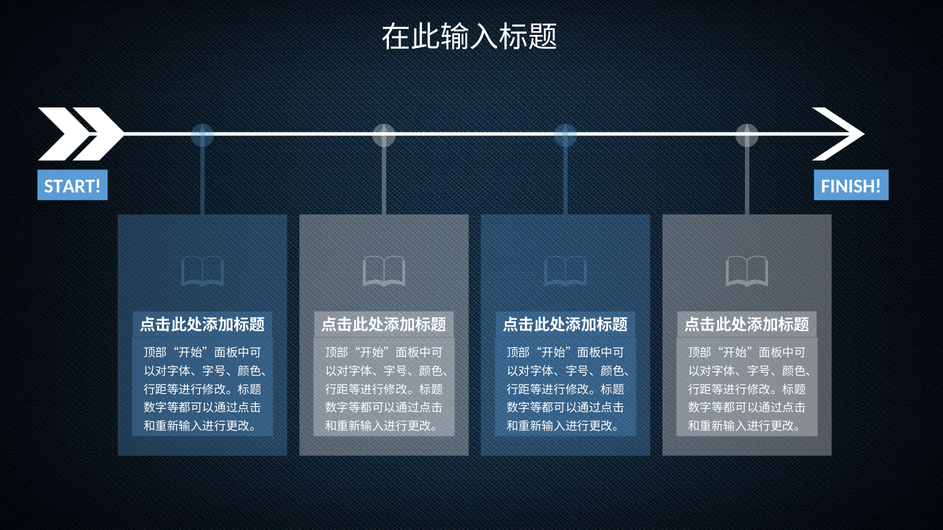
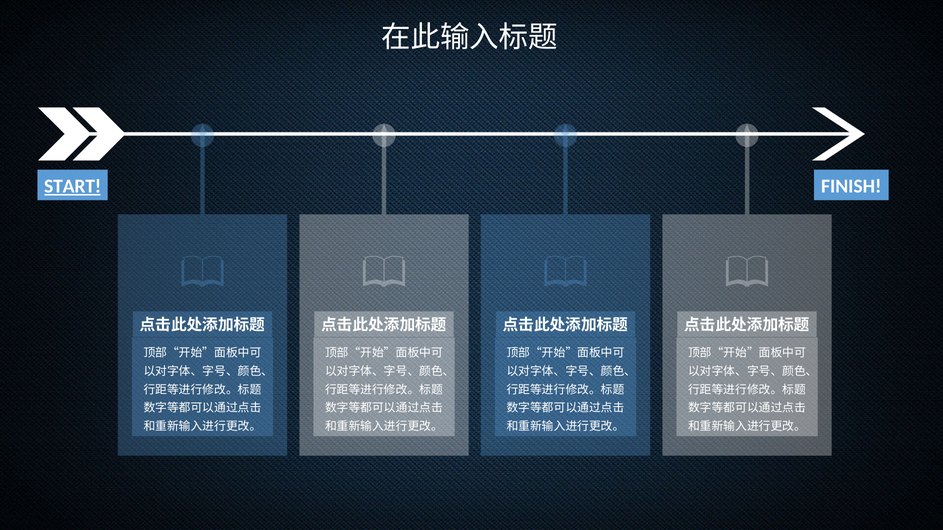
START underline: none -> present
